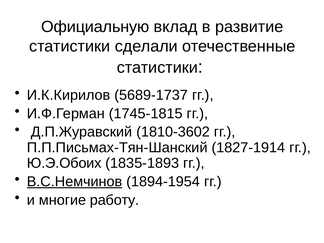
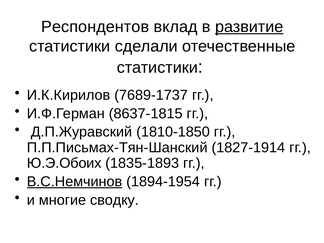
Официальную: Официальную -> Респондентов
развитие underline: none -> present
5689-1737: 5689-1737 -> 7689-1737
1745-1815: 1745-1815 -> 8637-1815
1810-3602: 1810-3602 -> 1810-1850
работу: работу -> сводку
